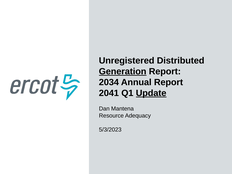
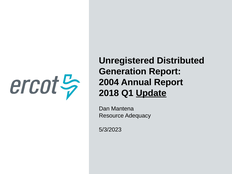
Generation underline: present -> none
2034: 2034 -> 2004
2041: 2041 -> 2018
